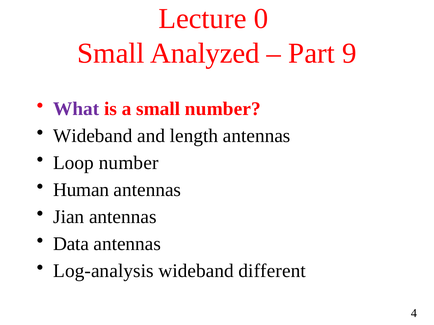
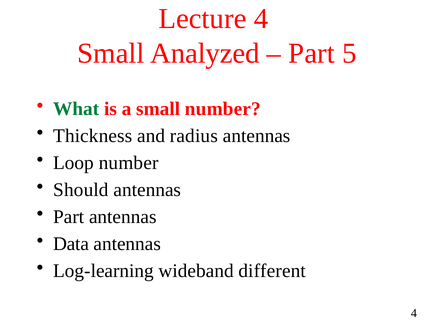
Lecture 0: 0 -> 4
9: 9 -> 5
What colour: purple -> green
Wideband at (93, 136): Wideband -> Thickness
length: length -> radius
Human: Human -> Should
Jian at (69, 217): Jian -> Part
Log-analysis: Log-analysis -> Log-learning
